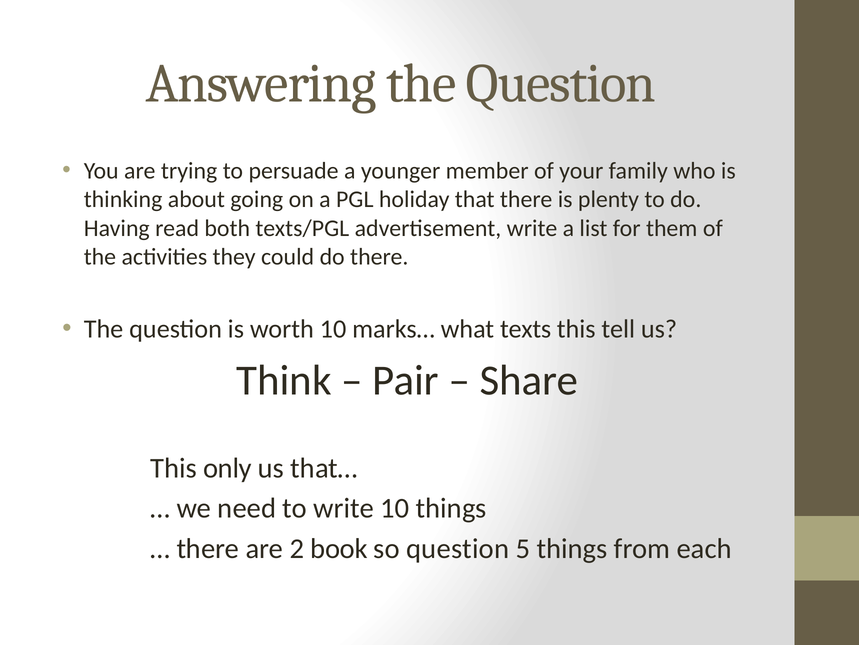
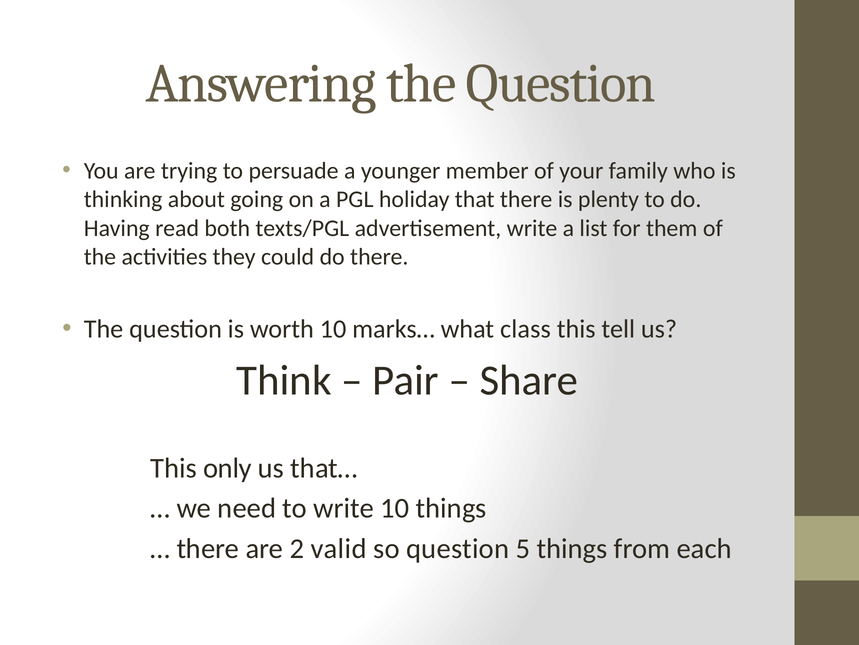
texts: texts -> class
book: book -> valid
